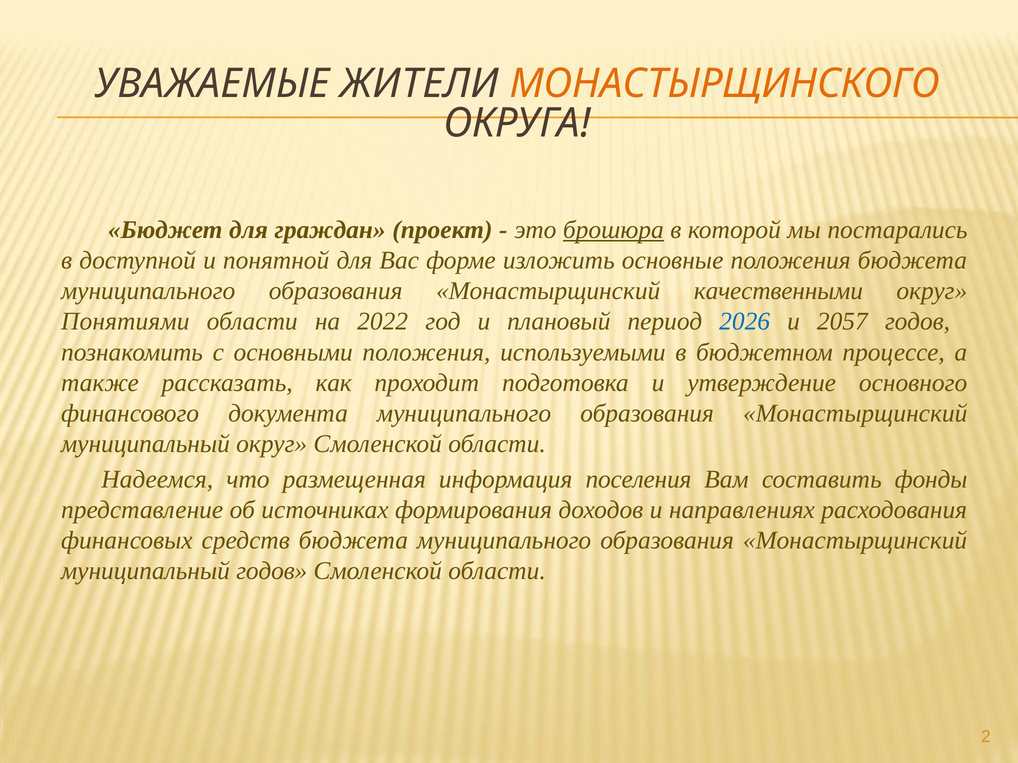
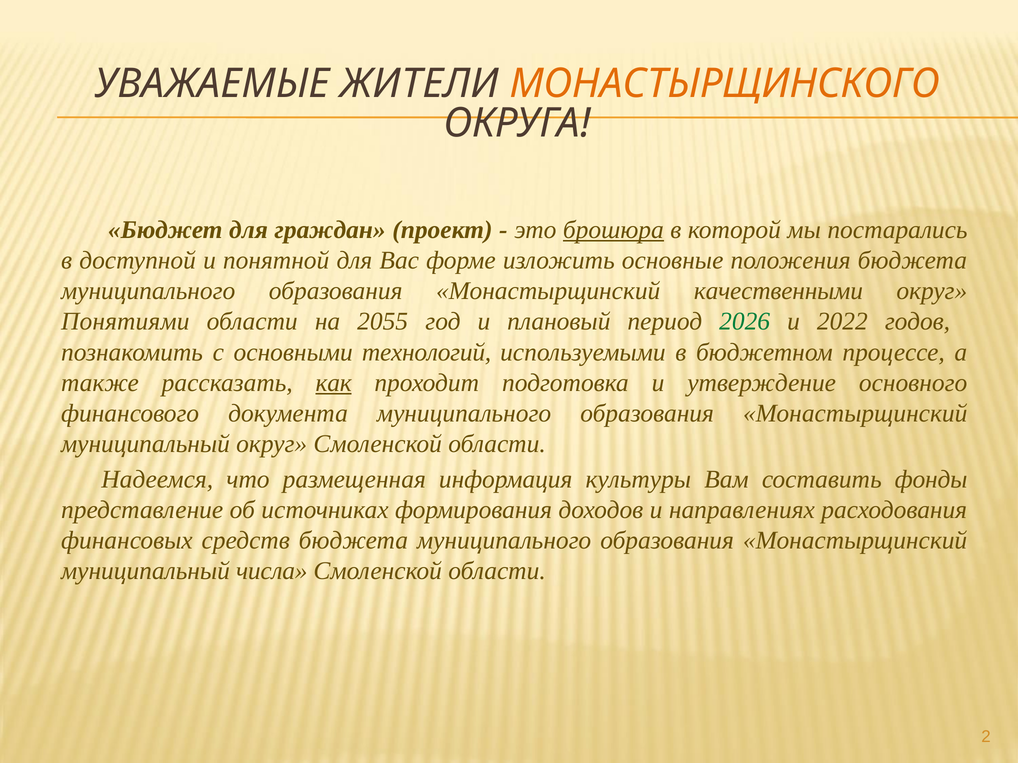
2022: 2022 -> 2055
2026 colour: blue -> green
2057: 2057 -> 2022
основными положения: положения -> технологий
как underline: none -> present
поселения: поселения -> культуры
муниципальный годов: годов -> числа
